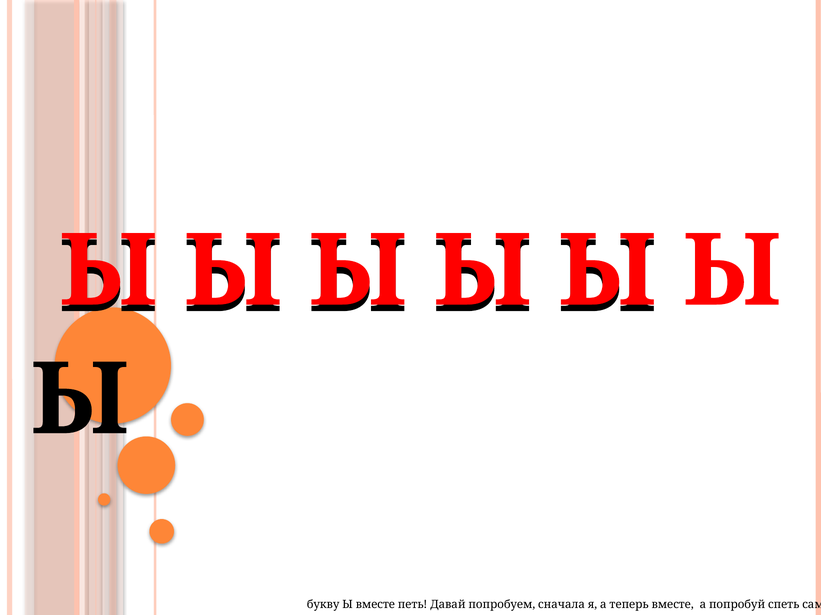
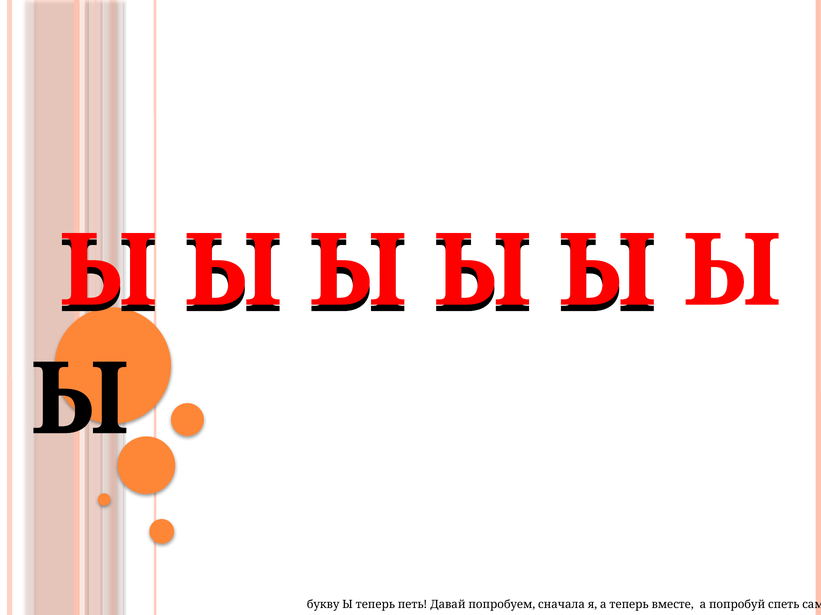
Ы вместе: вместе -> теперь
